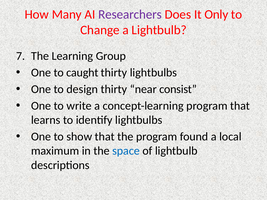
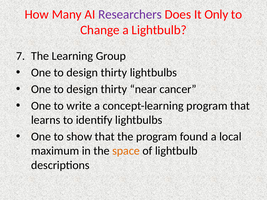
caught at (82, 73): caught -> design
consist: consist -> cancer
space colour: blue -> orange
